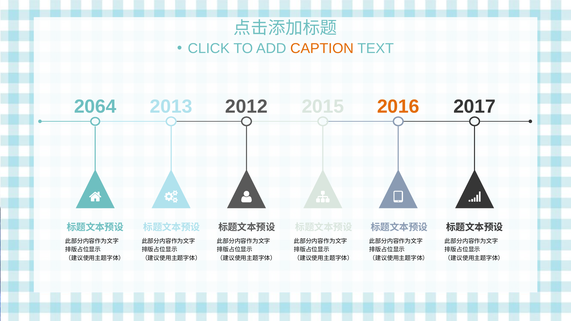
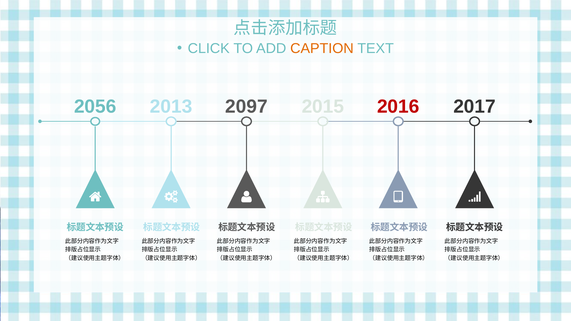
2064: 2064 -> 2056
2012: 2012 -> 2097
2016 colour: orange -> red
